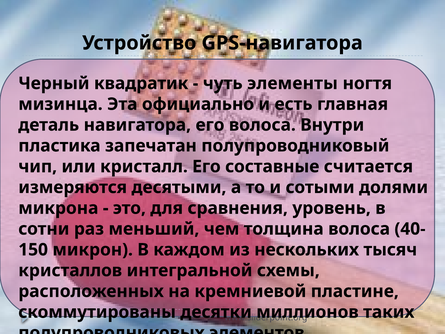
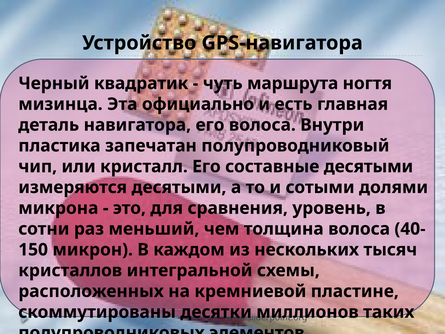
элементы: элементы -> маршрута
составные считается: считается -> десятыми
